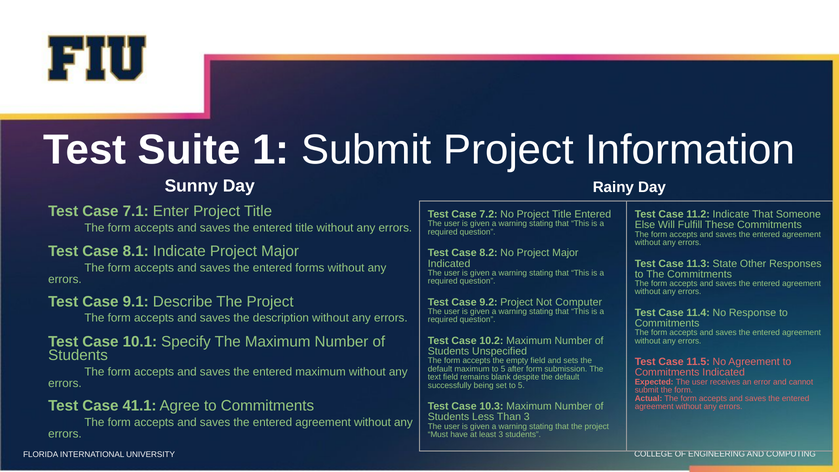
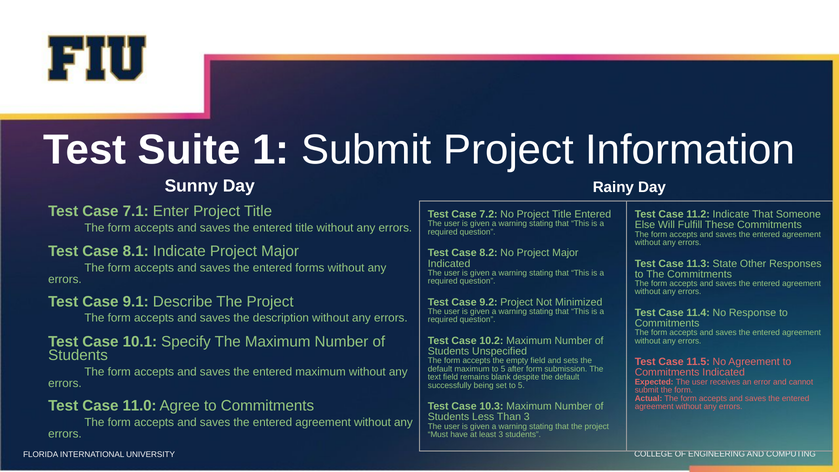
Computer: Computer -> Minimized
41.1: 41.1 -> 11.0
